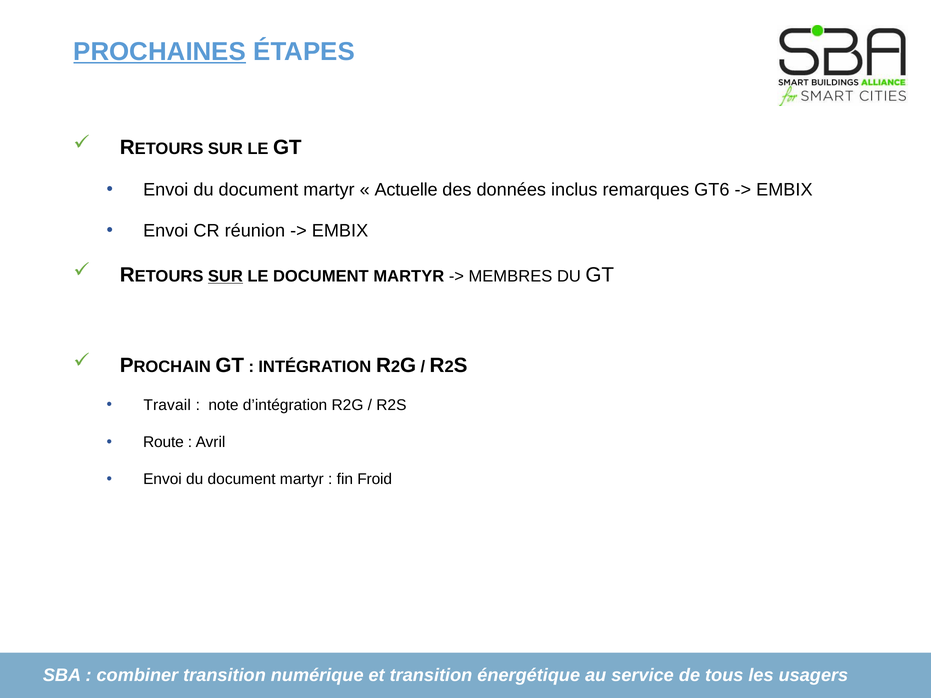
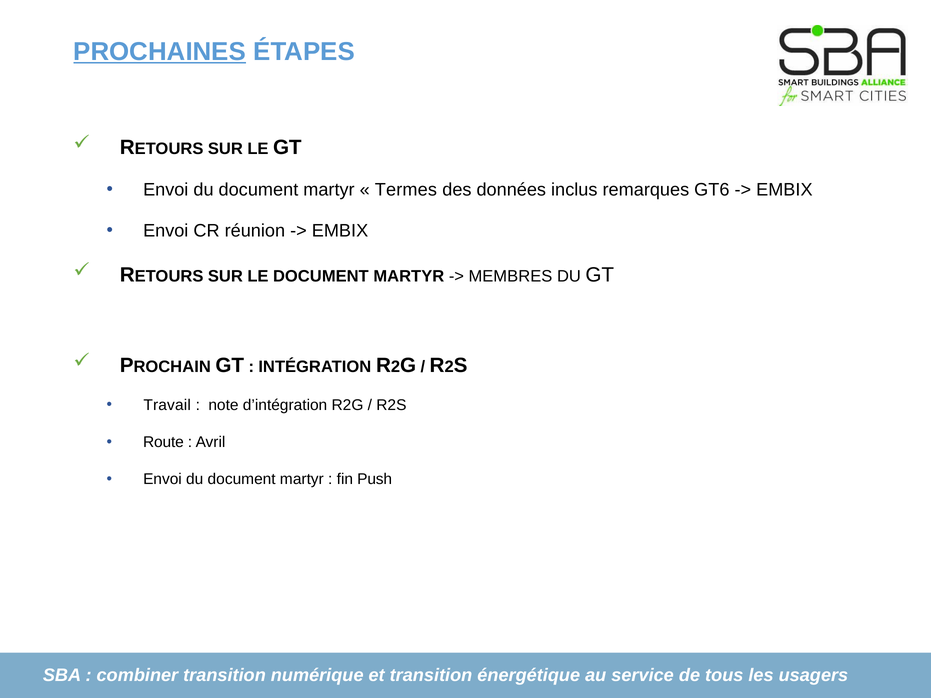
Actuelle: Actuelle -> Termes
SUR at (225, 276) underline: present -> none
Froid: Froid -> Push
